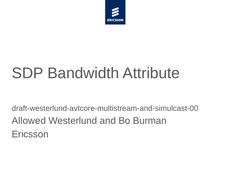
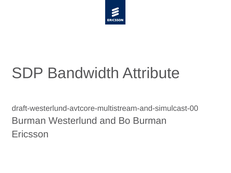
Allowed at (29, 121): Allowed -> Burman
